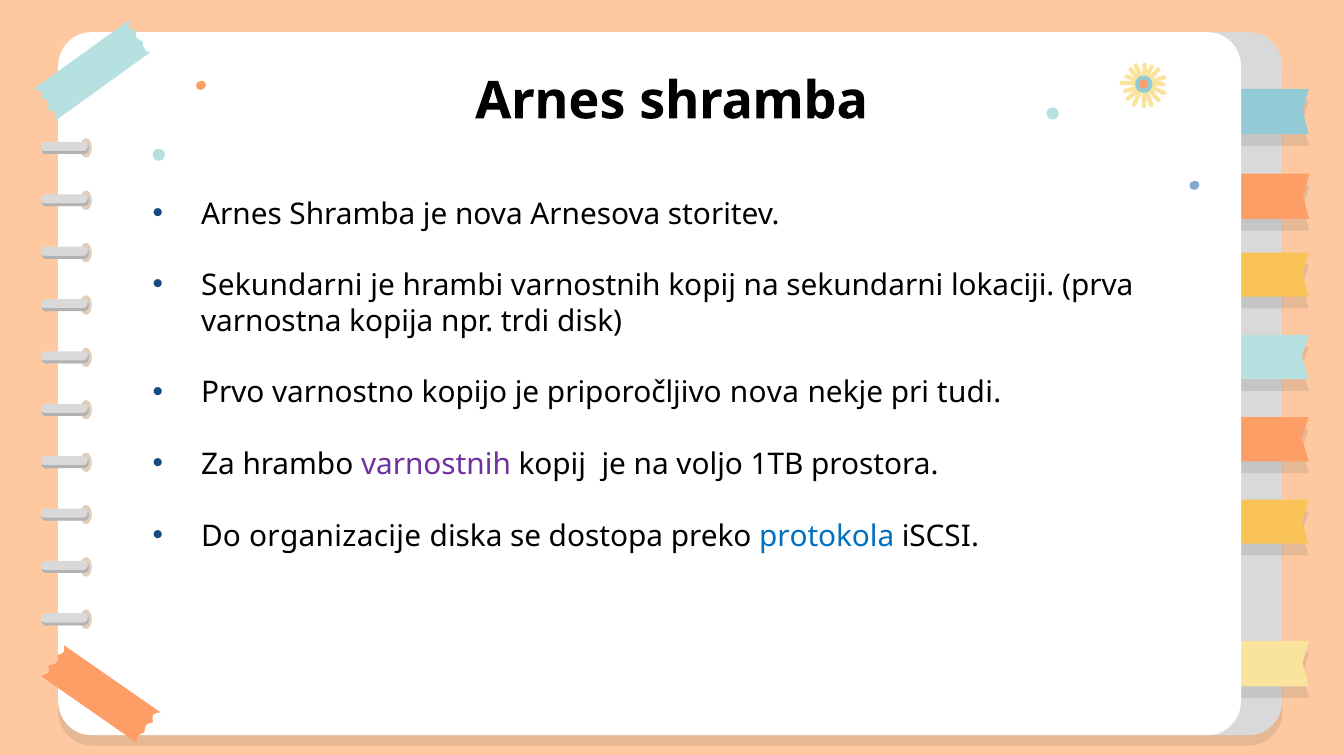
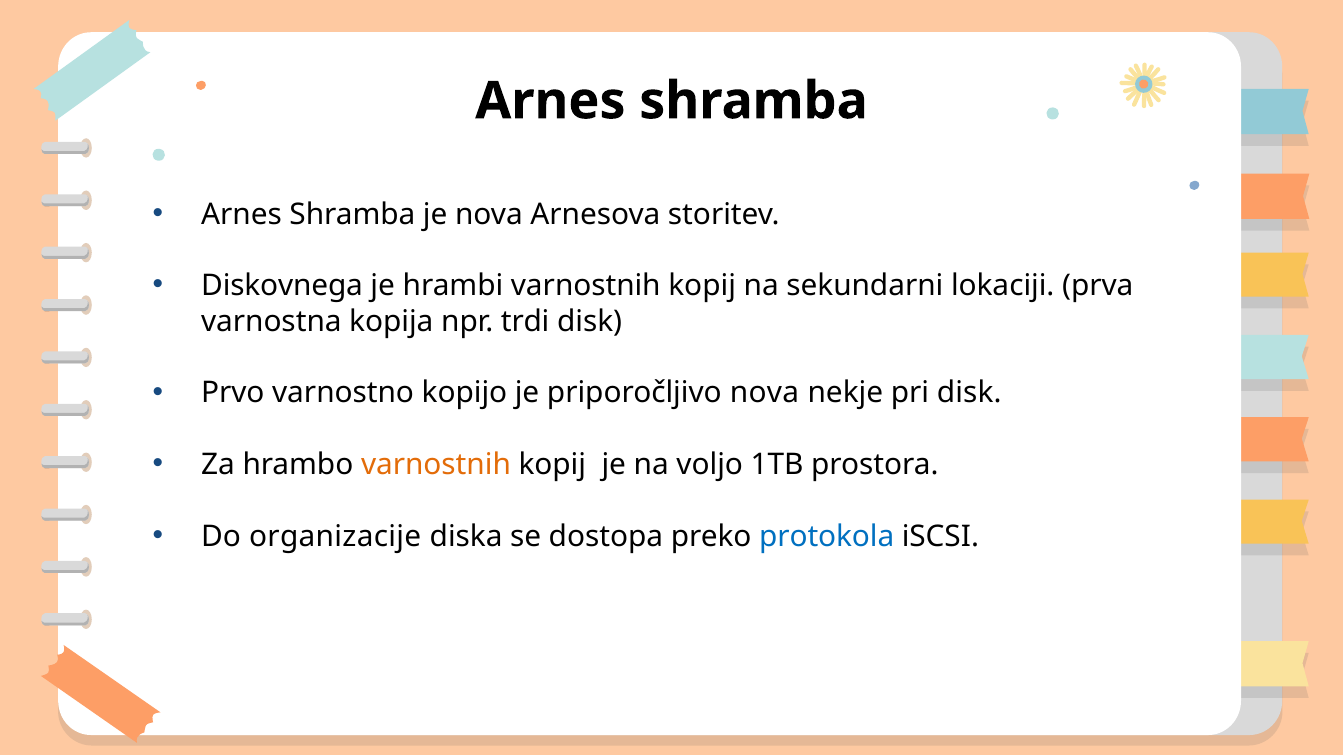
Sekundarni at (282, 286): Sekundarni -> Diskovnega
pri tudi: tudi -> disk
varnostnih at (436, 465) colour: purple -> orange
